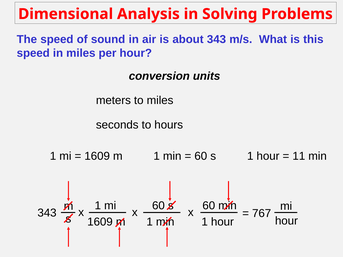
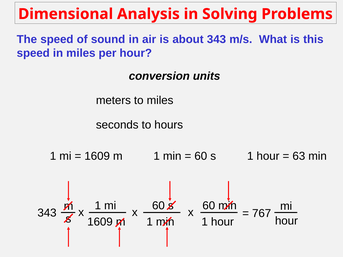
11: 11 -> 63
